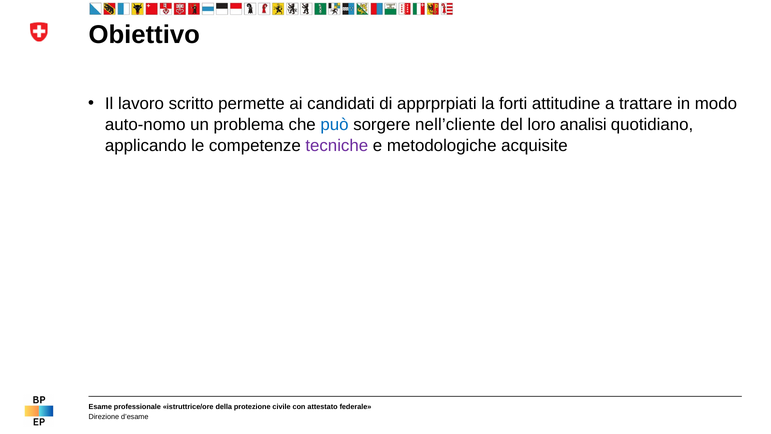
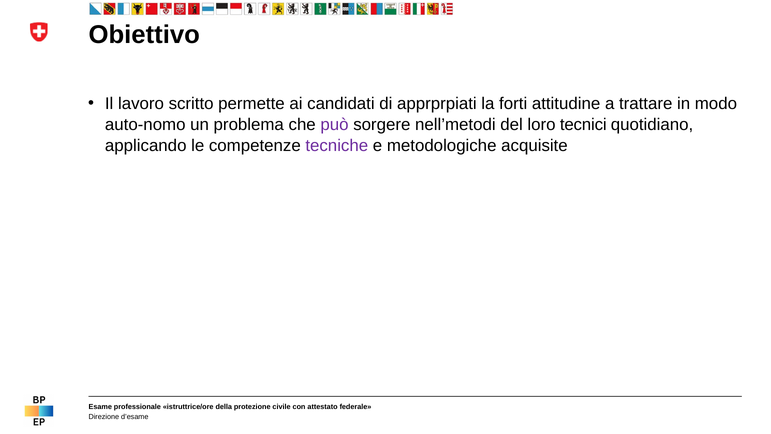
può colour: blue -> purple
nell’cliente: nell’cliente -> nell’metodi
analisi: analisi -> tecnici
